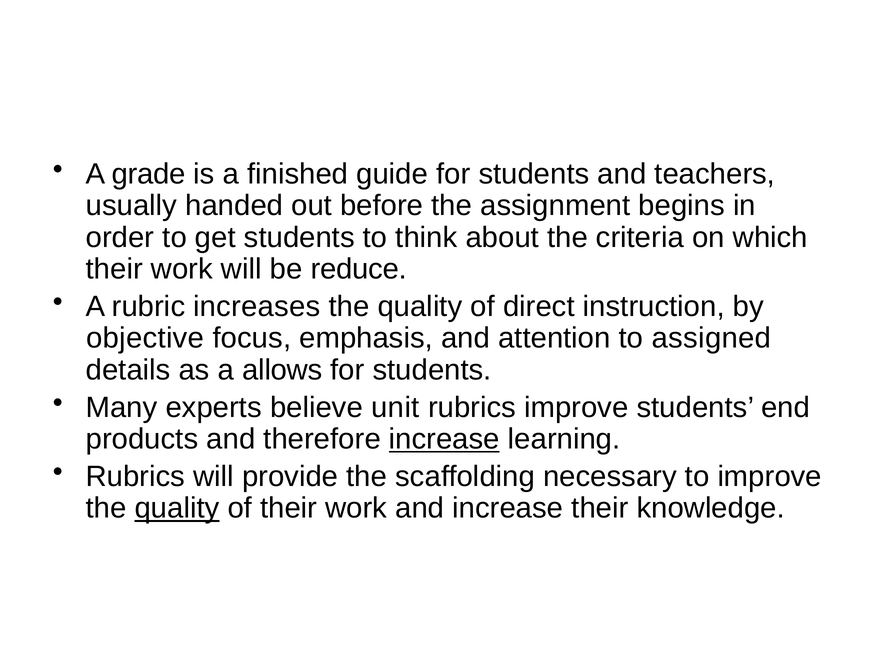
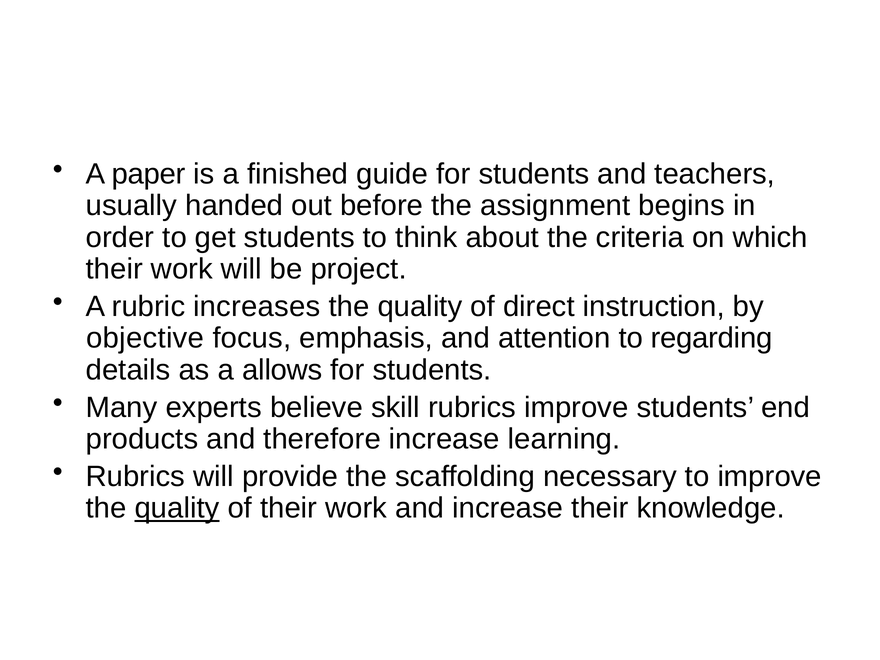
grade: grade -> paper
reduce: reduce -> project
assigned: assigned -> regarding
unit: unit -> skill
increase at (444, 439) underline: present -> none
